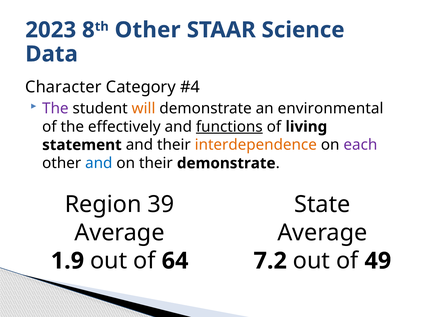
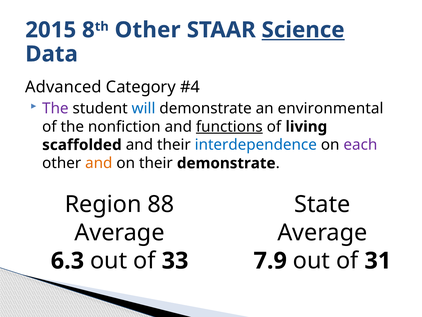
2023: 2023 -> 2015
Science underline: none -> present
Character: Character -> Advanced
will colour: orange -> blue
effectively: effectively -> nonfiction
statement: statement -> scaffolded
interdependence colour: orange -> blue
and at (99, 163) colour: blue -> orange
39: 39 -> 88
1.9: 1.9 -> 6.3
64: 64 -> 33
7.2: 7.2 -> 7.9
49: 49 -> 31
